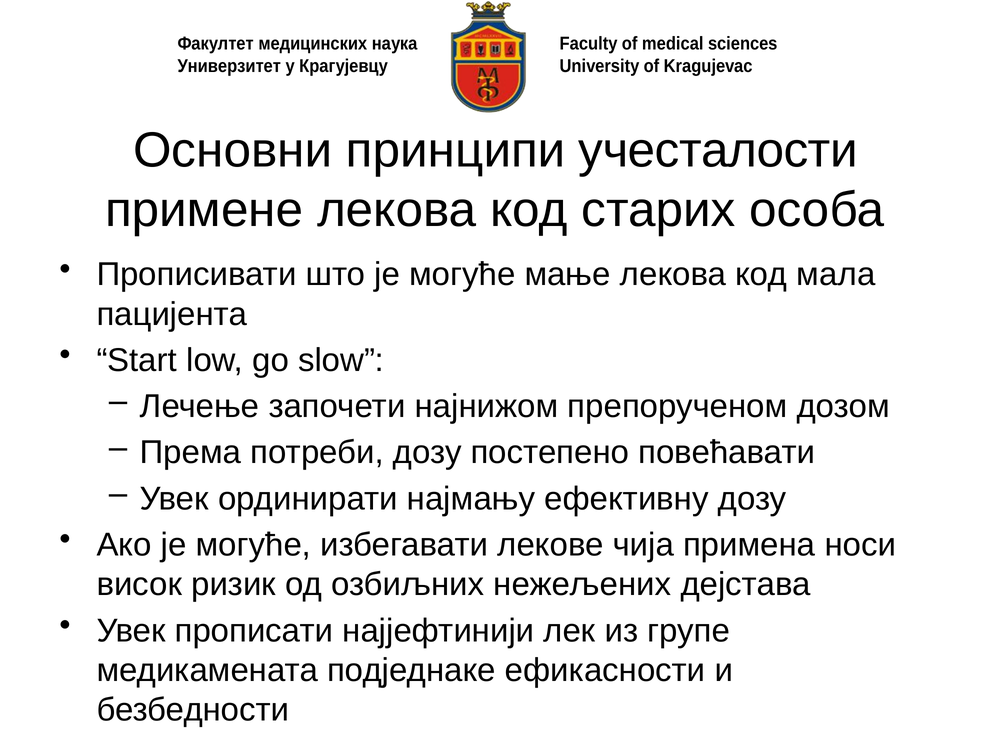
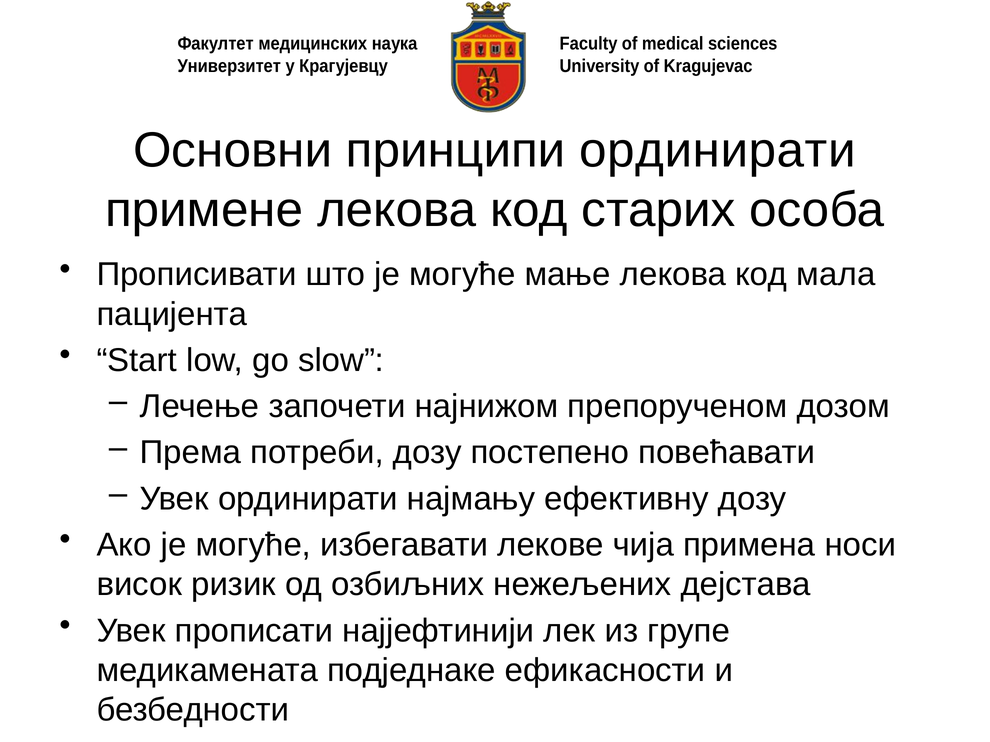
принципи учесталости: учесталости -> ординирати
